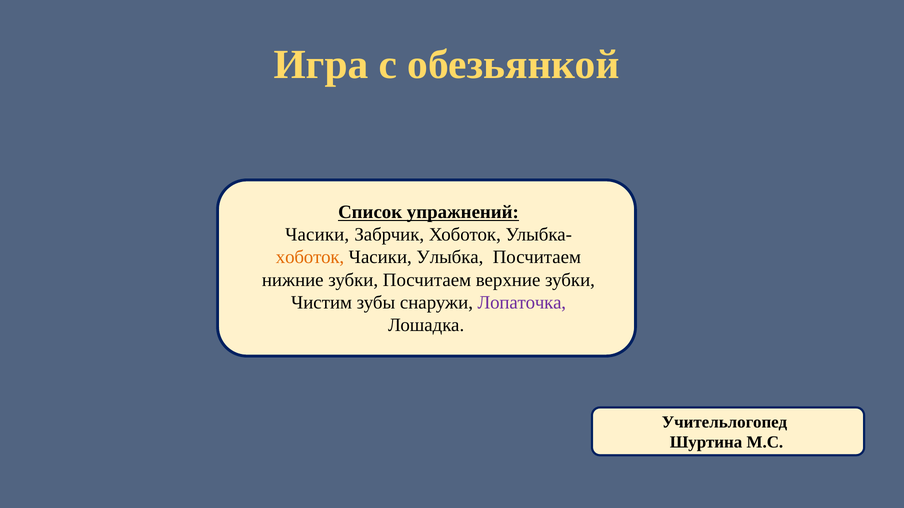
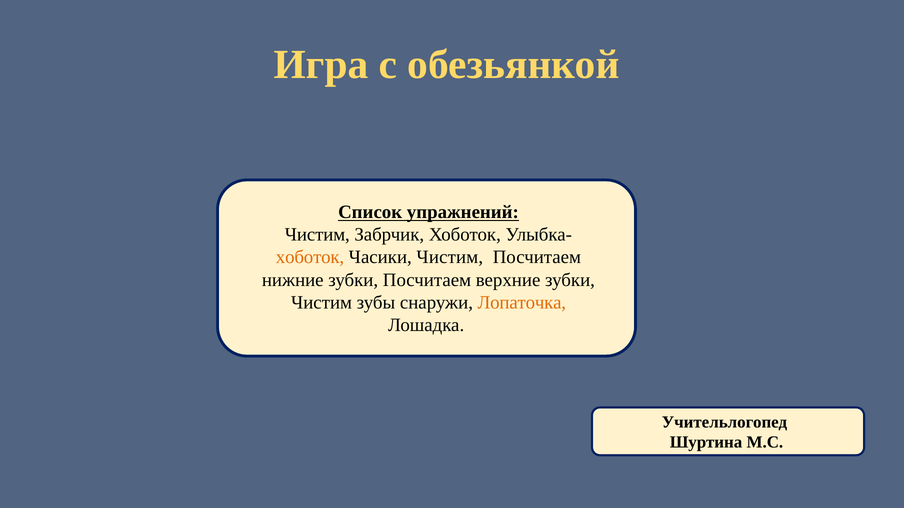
Часики at (317, 235): Часики -> Чистим
Часики Улыбка: Улыбка -> Чистим
Лопаточка colour: purple -> orange
